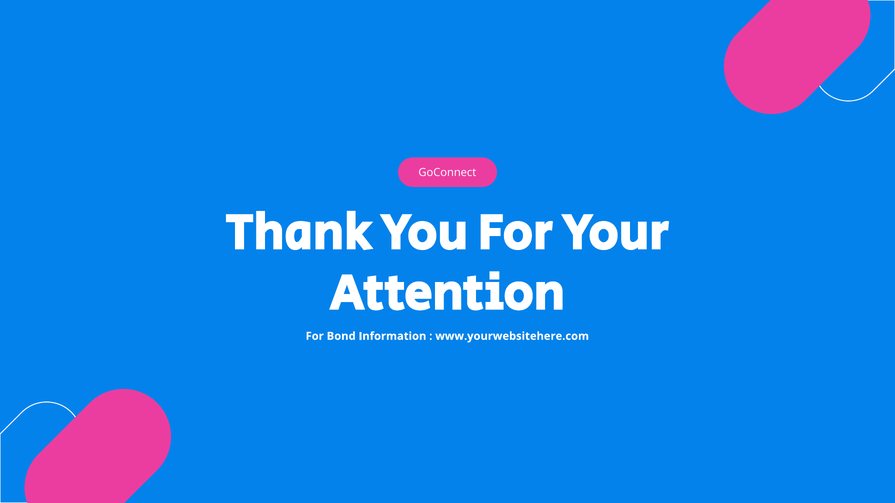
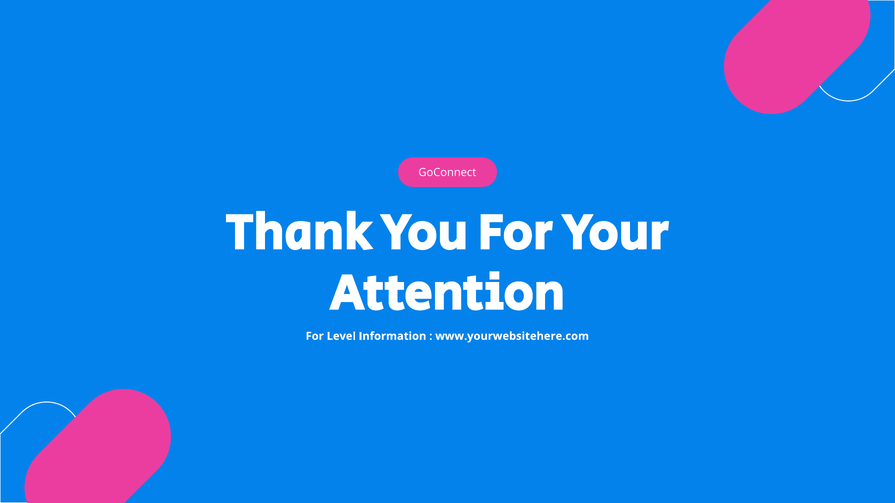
Bond: Bond -> Level
